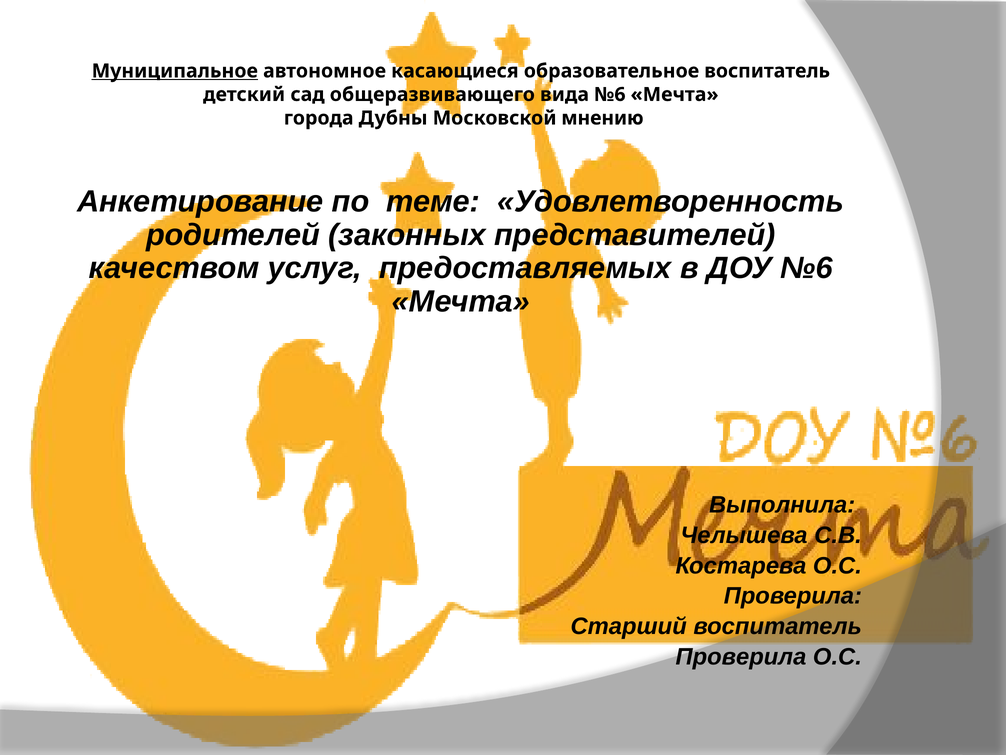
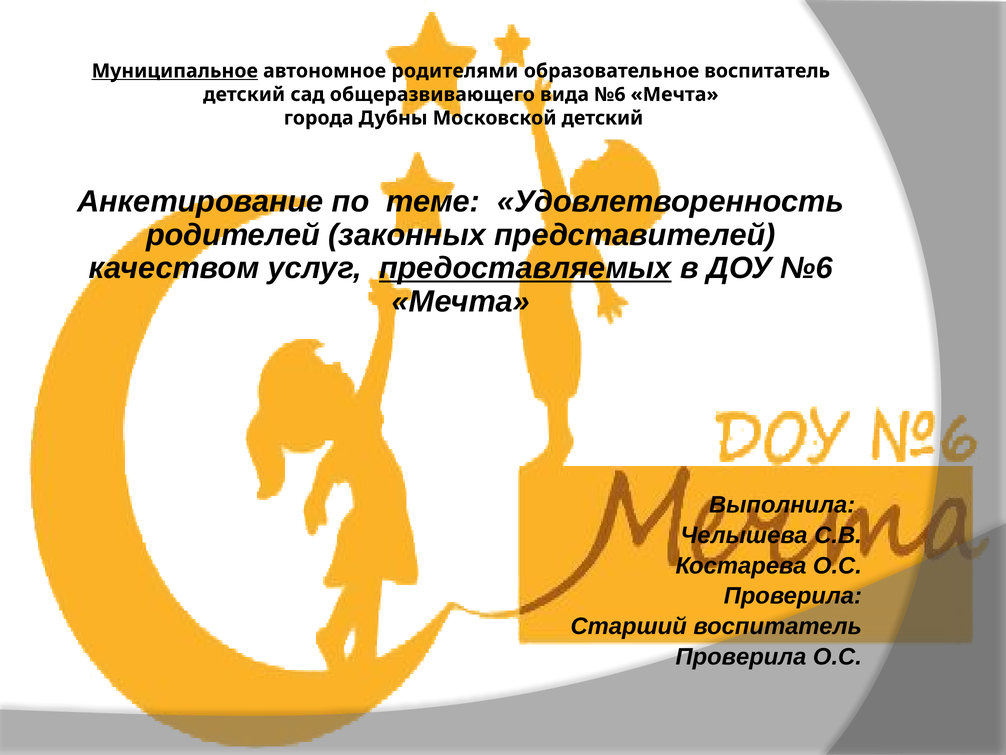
касающиеся: касающиеся -> родителями
Московской мнению: мнению -> детский
предоставляемых underline: none -> present
